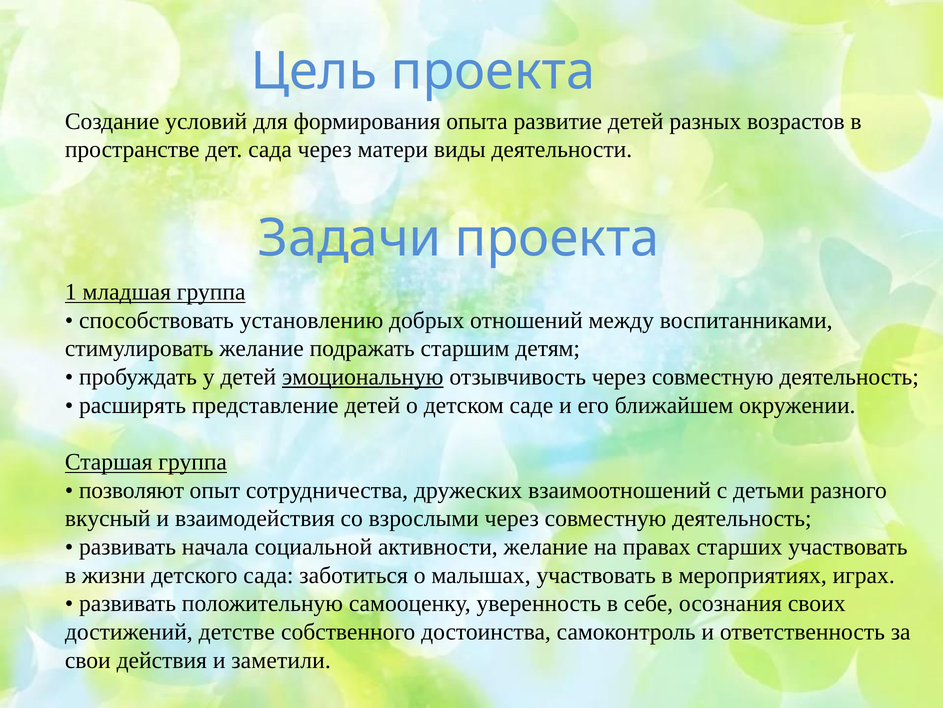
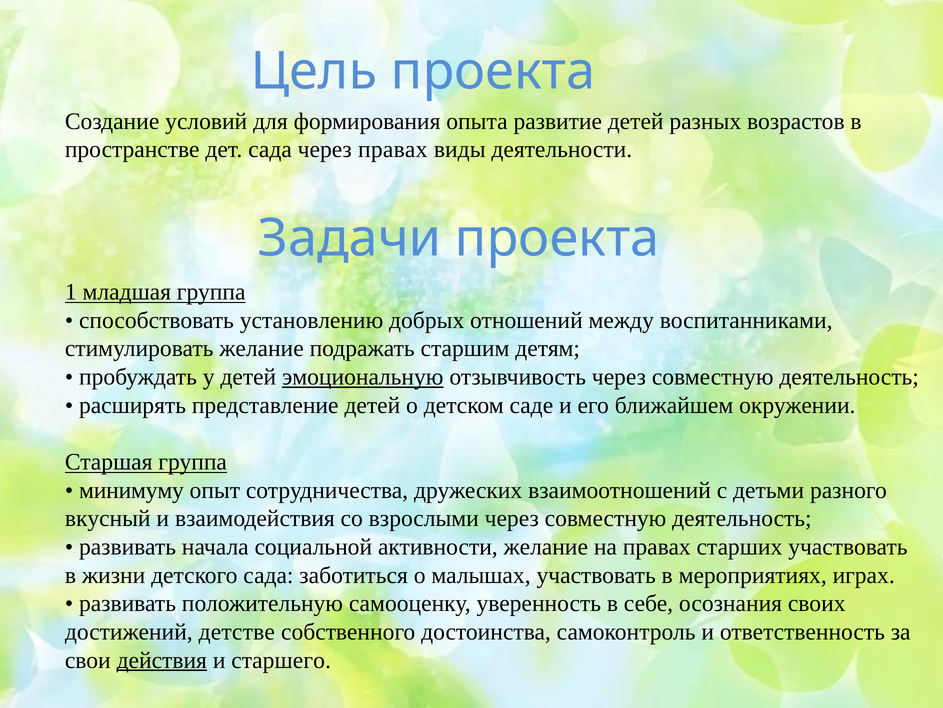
через матери: матери -> правах
позволяют: позволяют -> минимуму
действия underline: none -> present
заметили: заметили -> старшего
